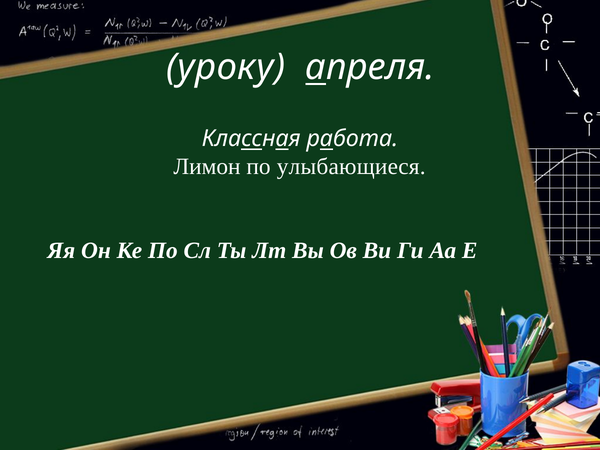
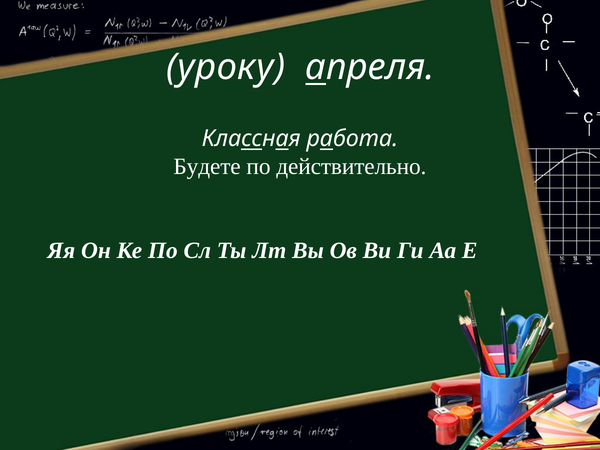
Лимон: Лимон -> Будете
улыбающиеся: улыбающиеся -> действительно
